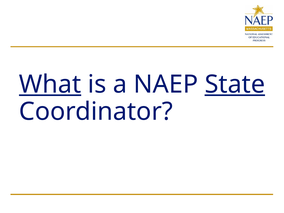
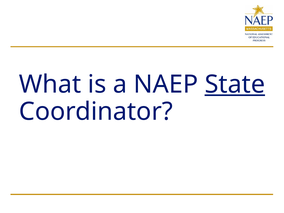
What underline: present -> none
